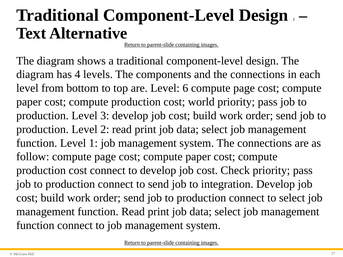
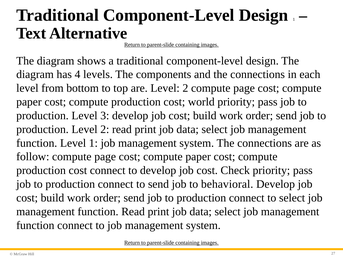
are Level 6: 6 -> 2
integration: integration -> behavioral
